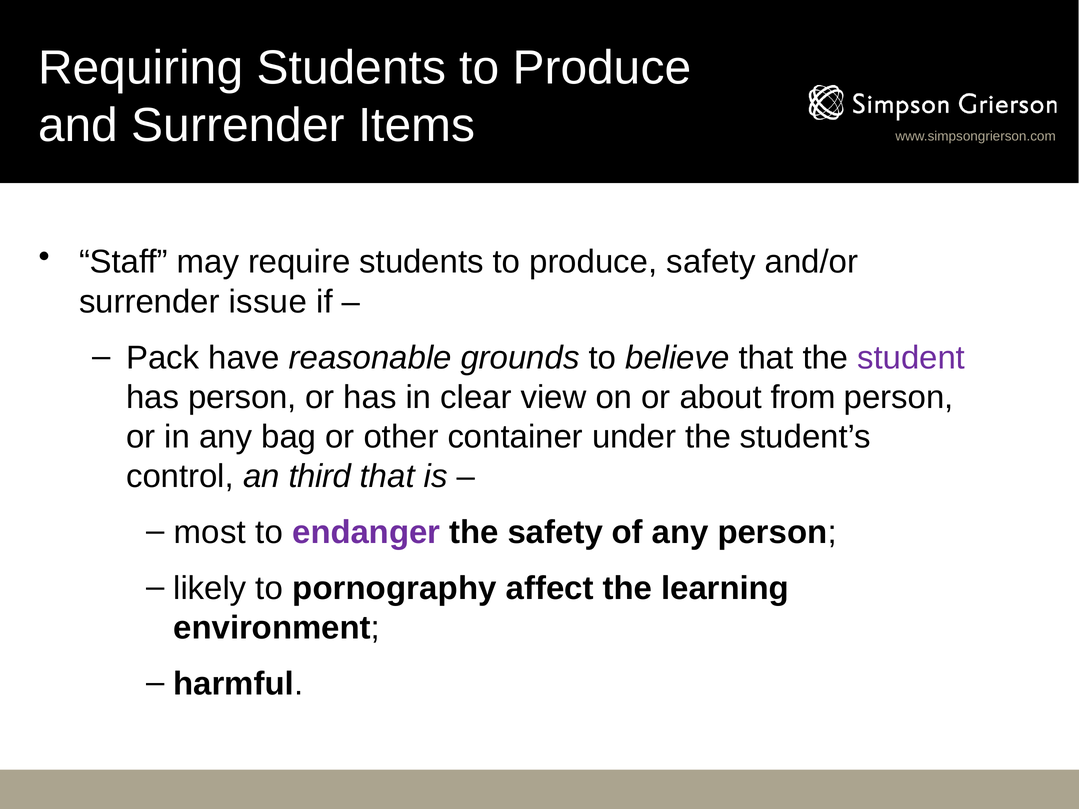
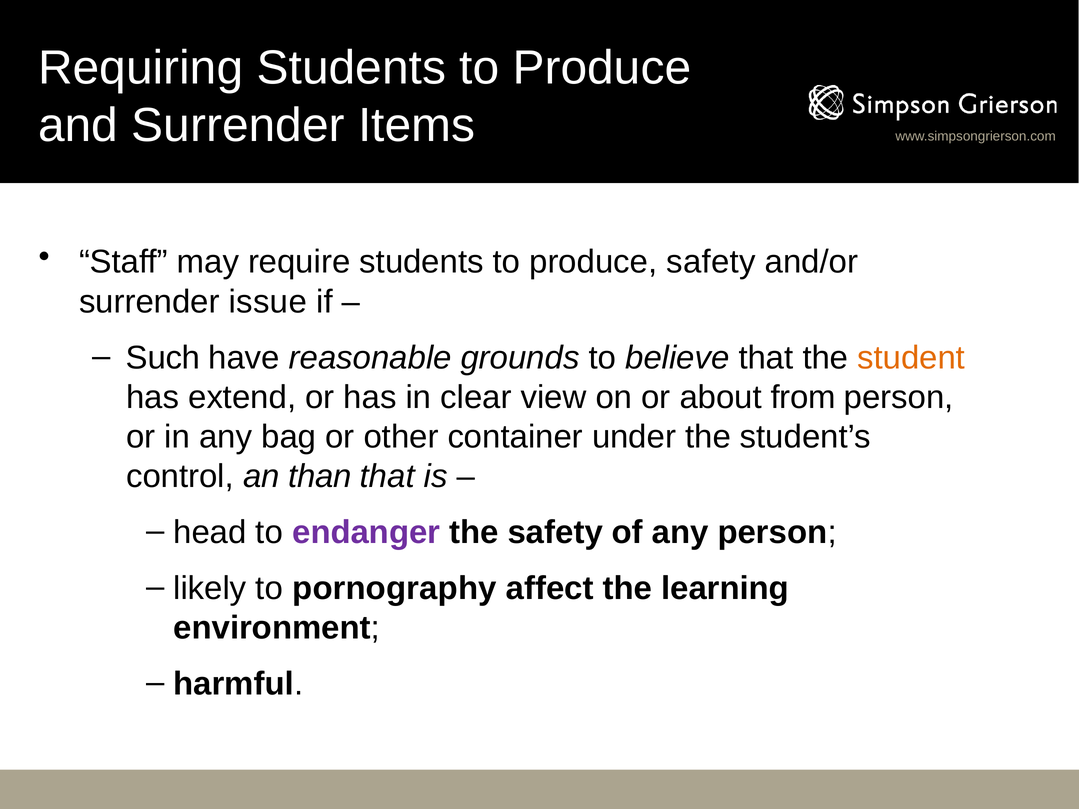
Pack: Pack -> Such
student colour: purple -> orange
has person: person -> extend
third: third -> than
most: most -> head
